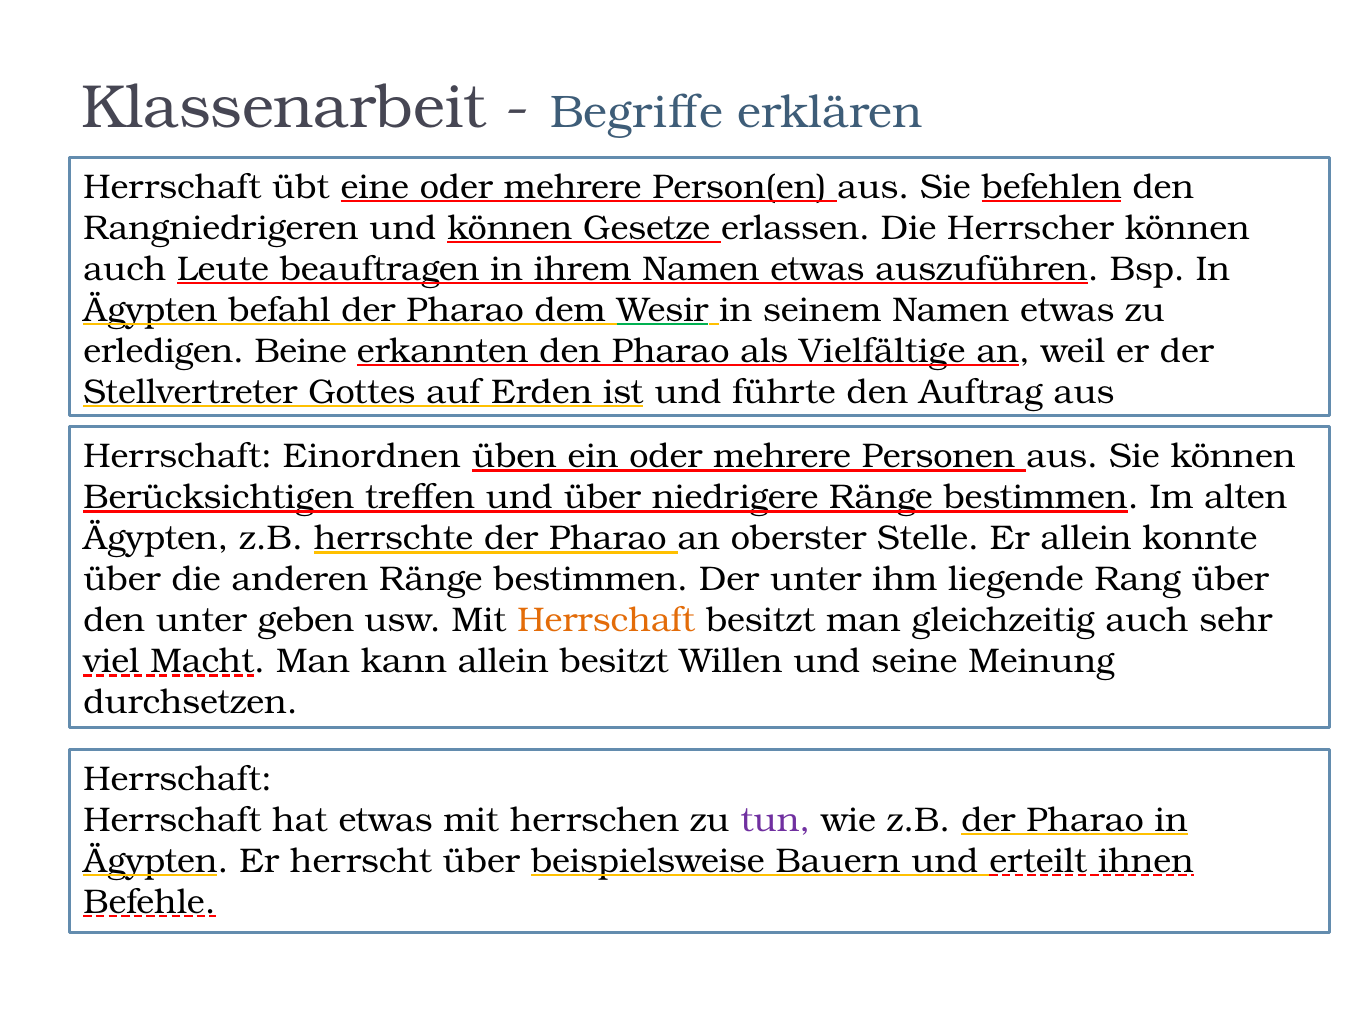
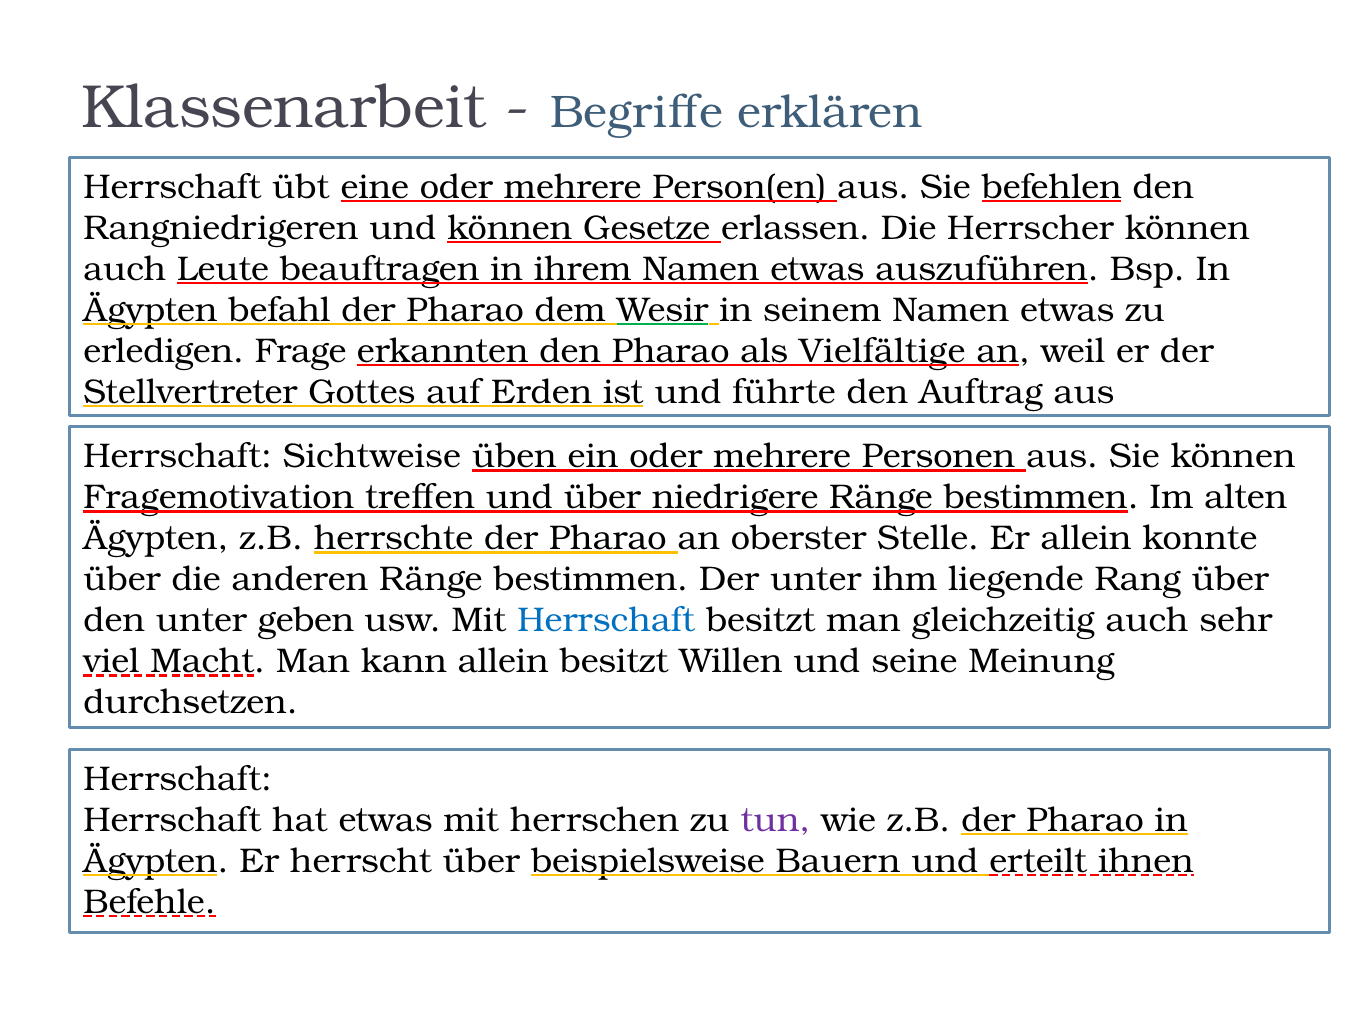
Beine: Beine -> Frage
Einordnen: Einordnen -> Sichtweise
Berücksichtigen: Berücksichtigen -> Fragemotivation
Herrschaft at (606, 620) colour: orange -> blue
